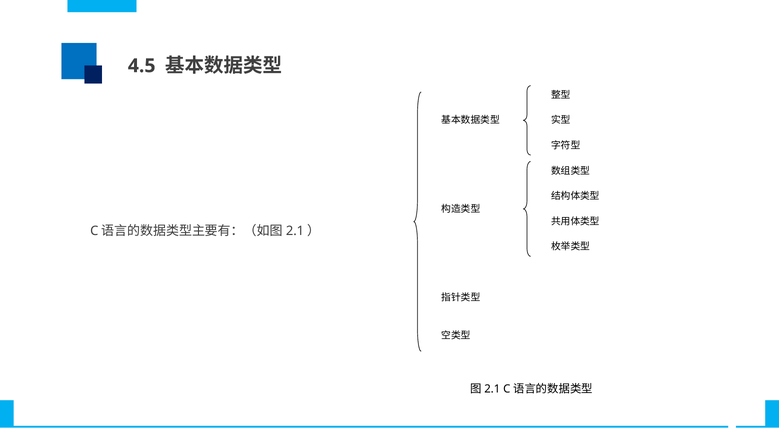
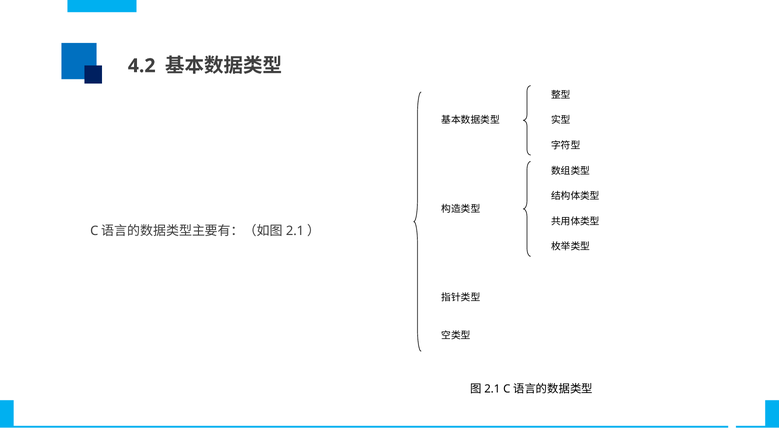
4.5: 4.5 -> 4.2
